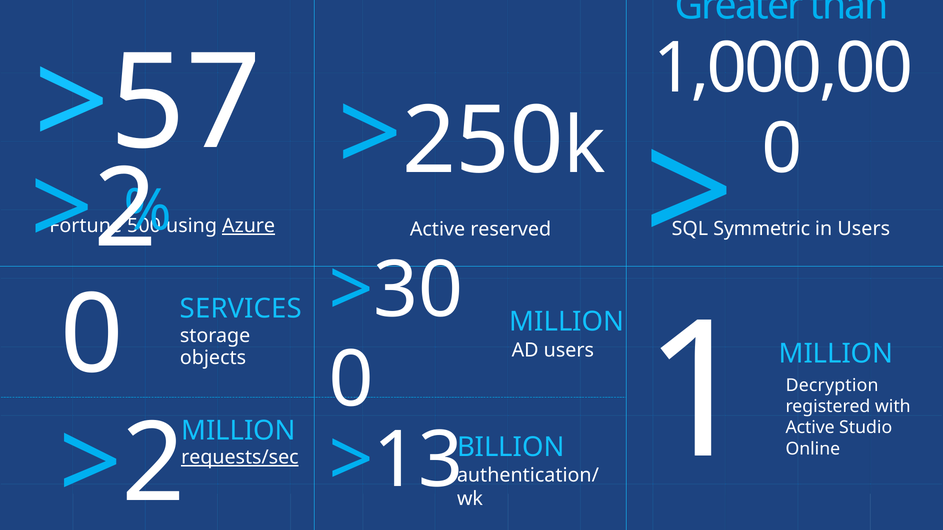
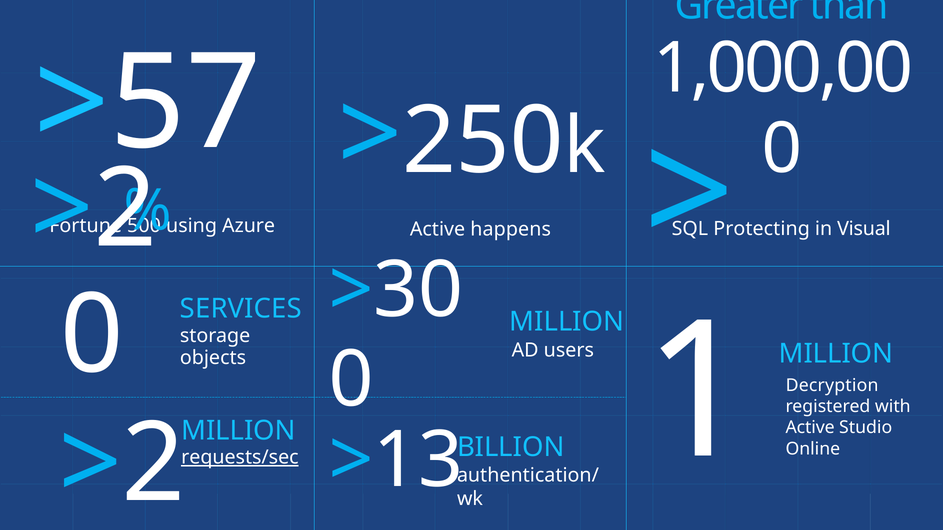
Azure underline: present -> none
Symmetric: Symmetric -> Protecting
in Users: Users -> Visual
reserved: reserved -> happens
